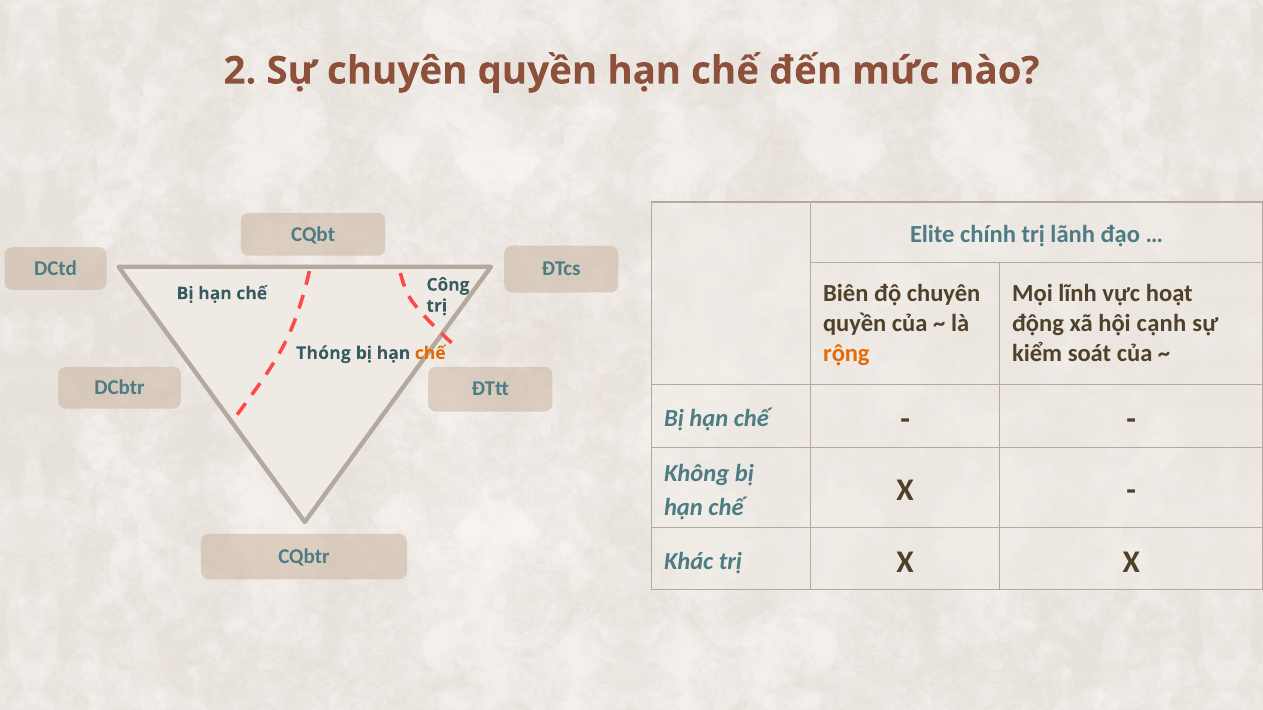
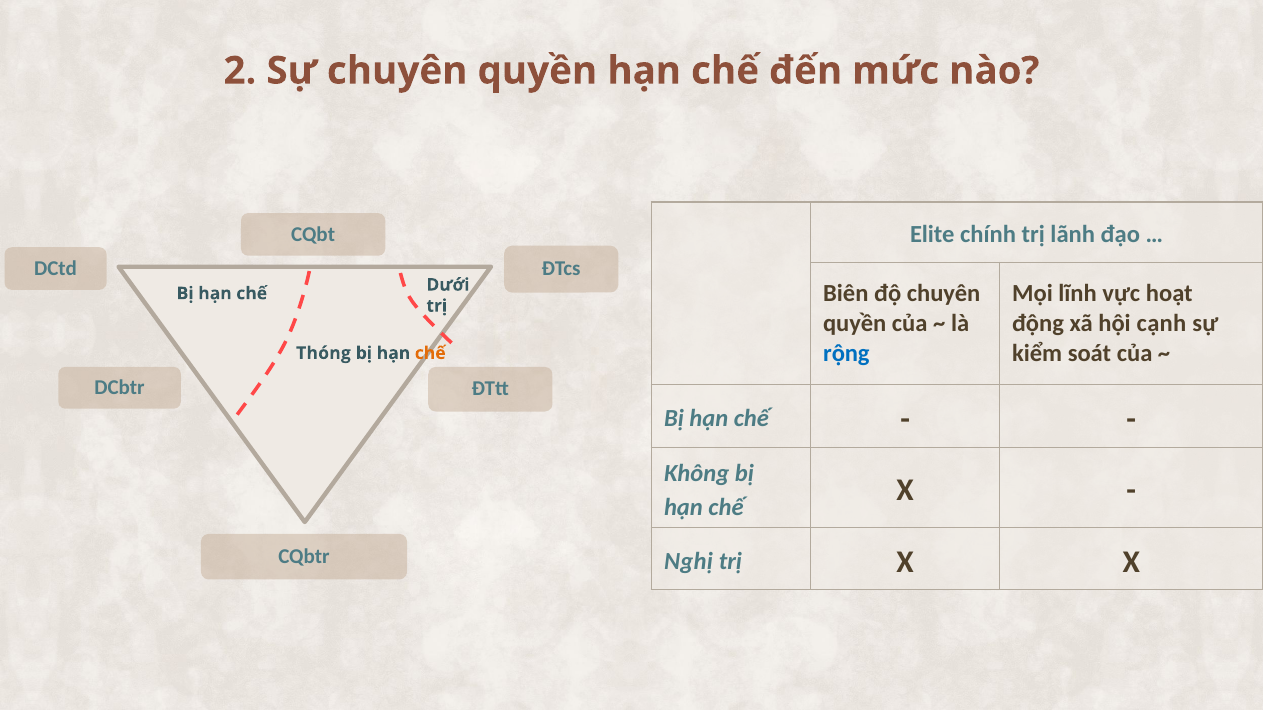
Công: Công -> Dưới
rộng colour: orange -> blue
Khác: Khác -> Nghị
